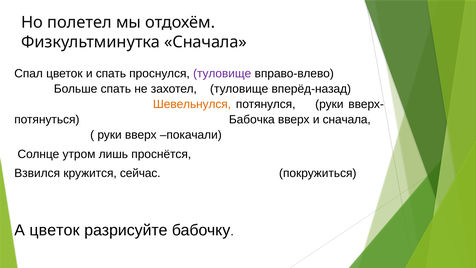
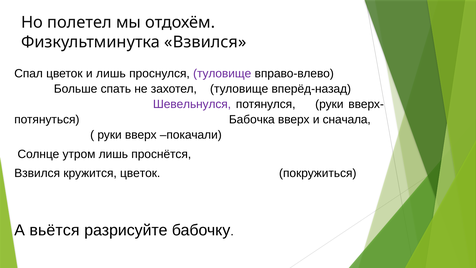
Физкультминутка Сначала: Сначала -> Взвился
и спать: спать -> лишь
Шевельнулся colour: orange -> purple
кружится сейчас: сейчас -> цветок
А цветок: цветок -> вьётся
